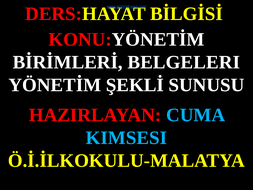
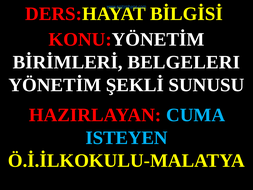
KIMSESI: KIMSESI -> ISTEYEN
